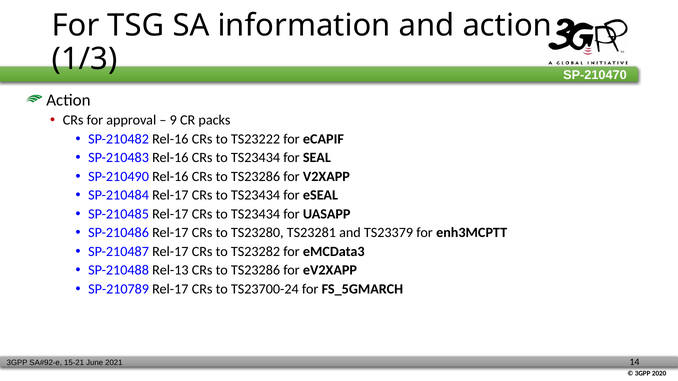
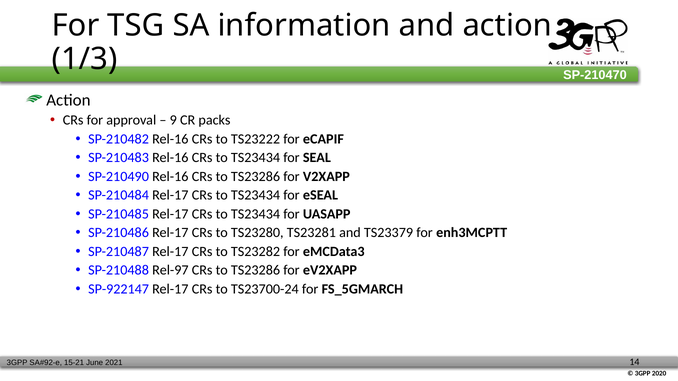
Rel-13: Rel-13 -> Rel-97
SP-210789: SP-210789 -> SP-922147
